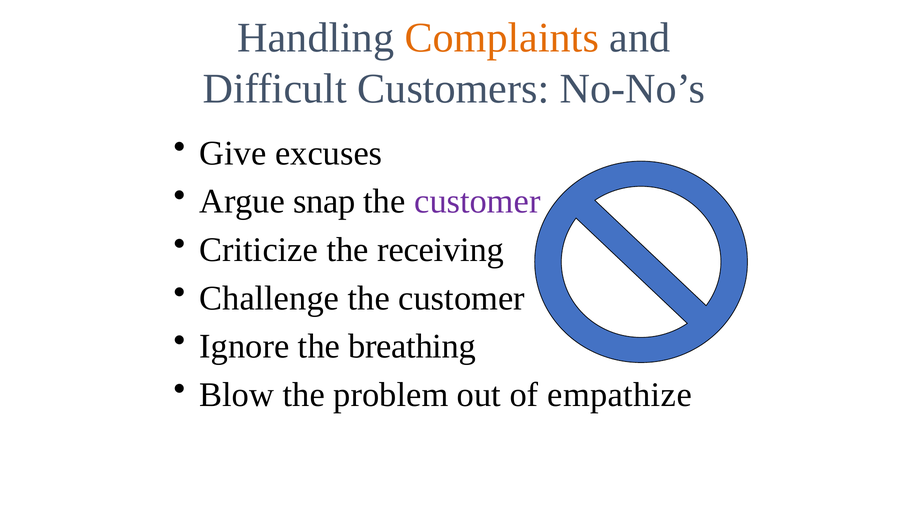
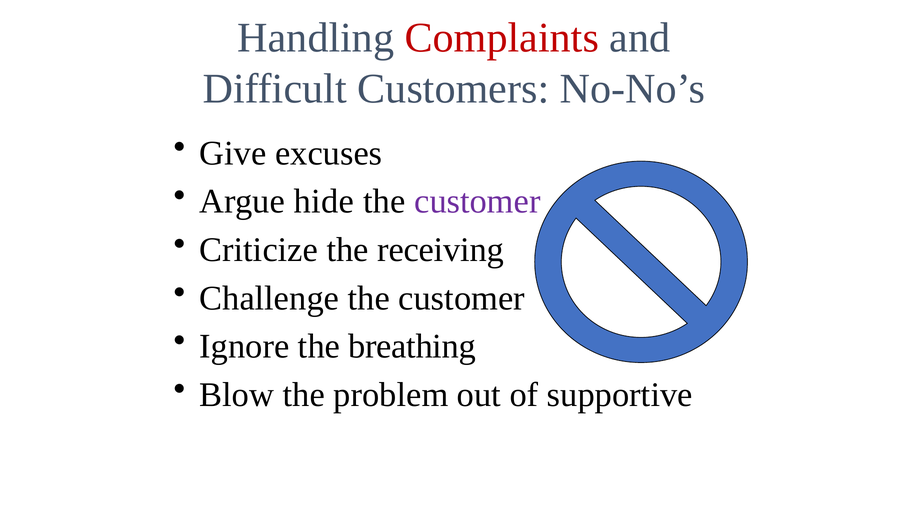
Complaints colour: orange -> red
snap: snap -> hide
empathize: empathize -> supportive
